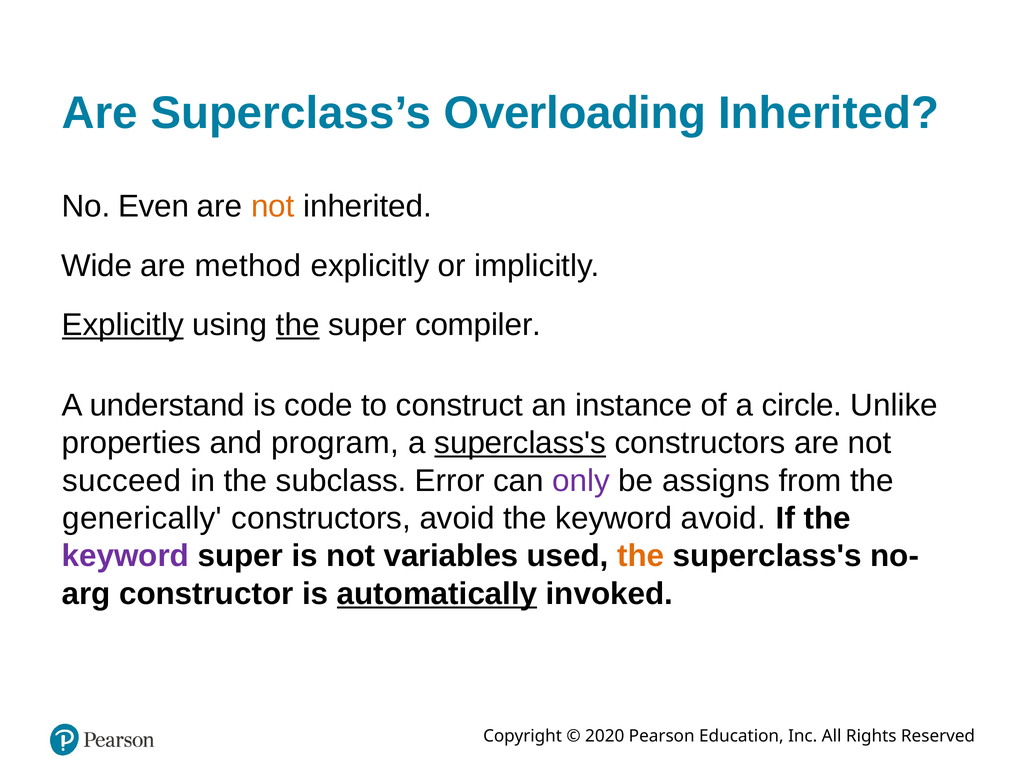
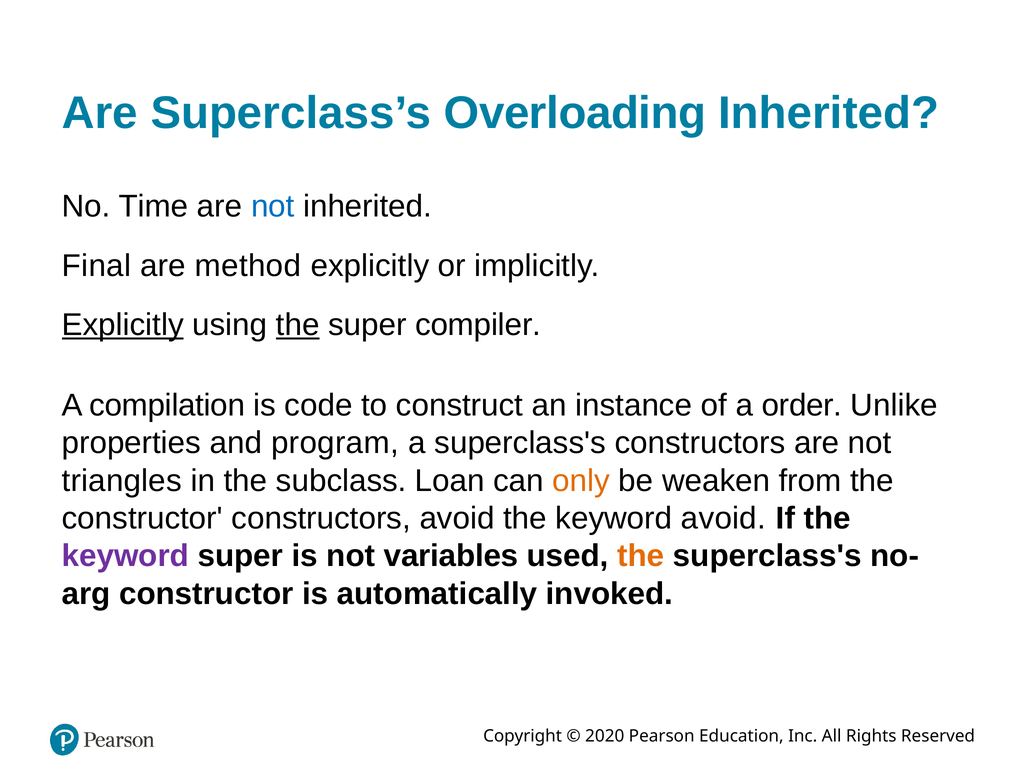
Even: Even -> Time
not at (273, 206) colour: orange -> blue
Wide: Wide -> Final
understand: understand -> compilation
circle: circle -> order
superclass's at (520, 443) underline: present -> none
succeed: succeed -> triangles
Error: Error -> Loan
only colour: purple -> orange
assigns: assigns -> weaken
generically at (142, 518): generically -> constructor
automatically underline: present -> none
